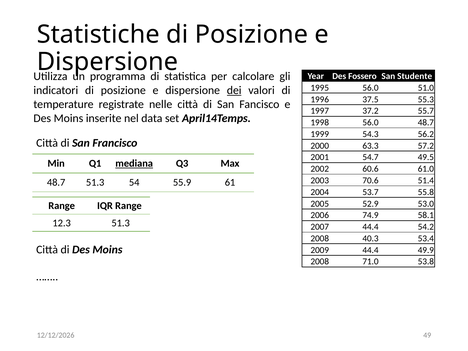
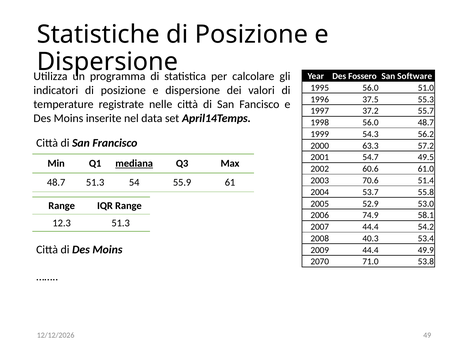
Studente: Studente -> Software
dei underline: present -> none
2008 at (320, 262): 2008 -> 2070
